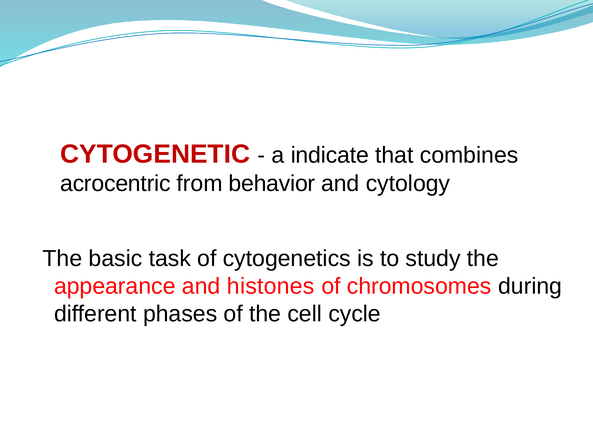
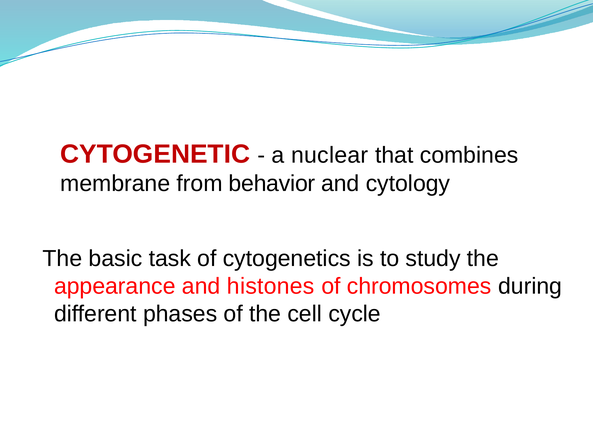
indicate: indicate -> nuclear
acrocentric: acrocentric -> membrane
